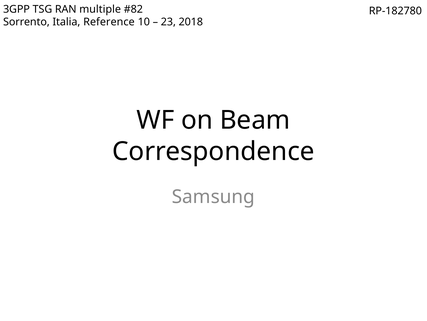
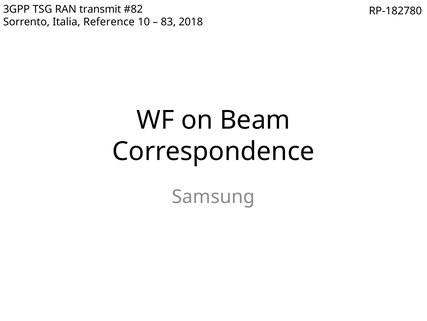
multiple: multiple -> transmit
23: 23 -> 83
